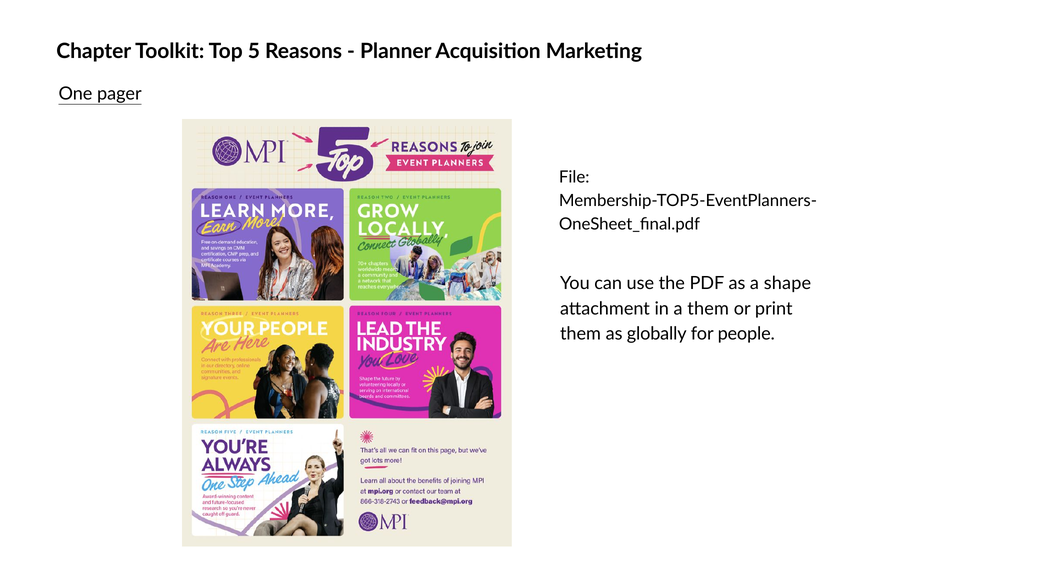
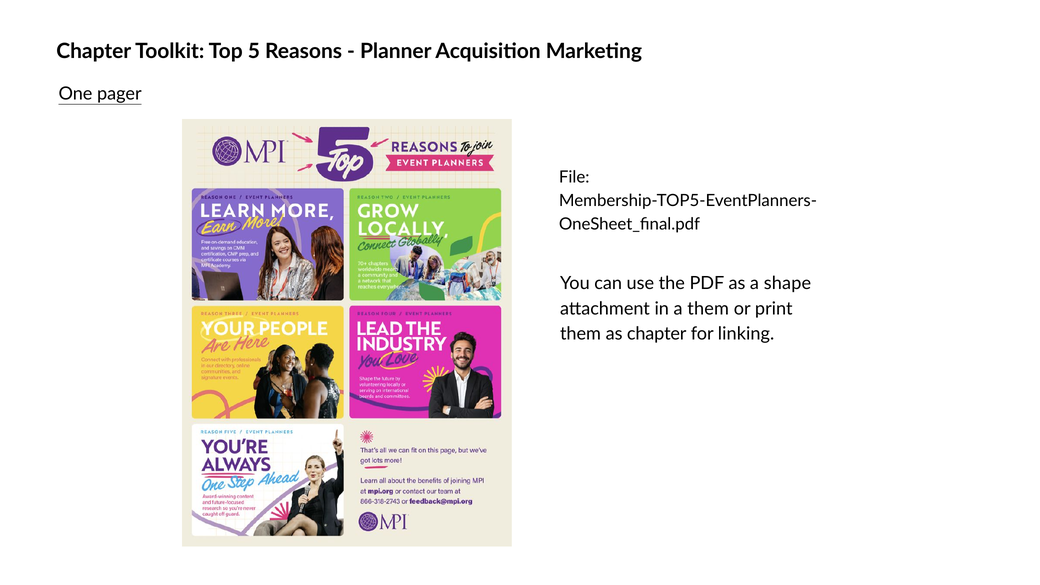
as globally: globally -> chapter
people: people -> linking
